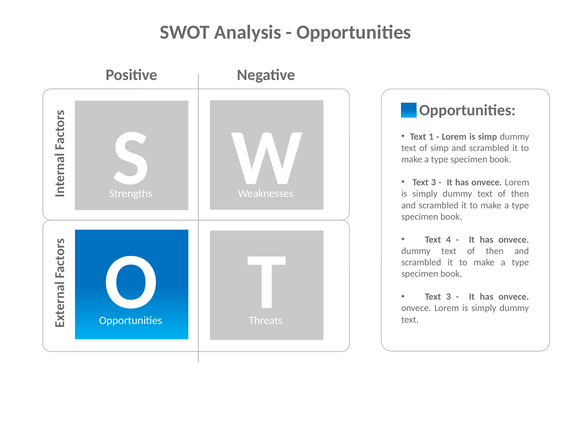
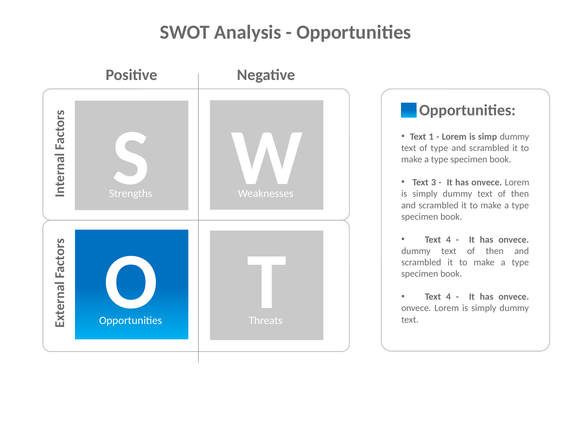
of simp: simp -> type
3 at (448, 297): 3 -> 4
